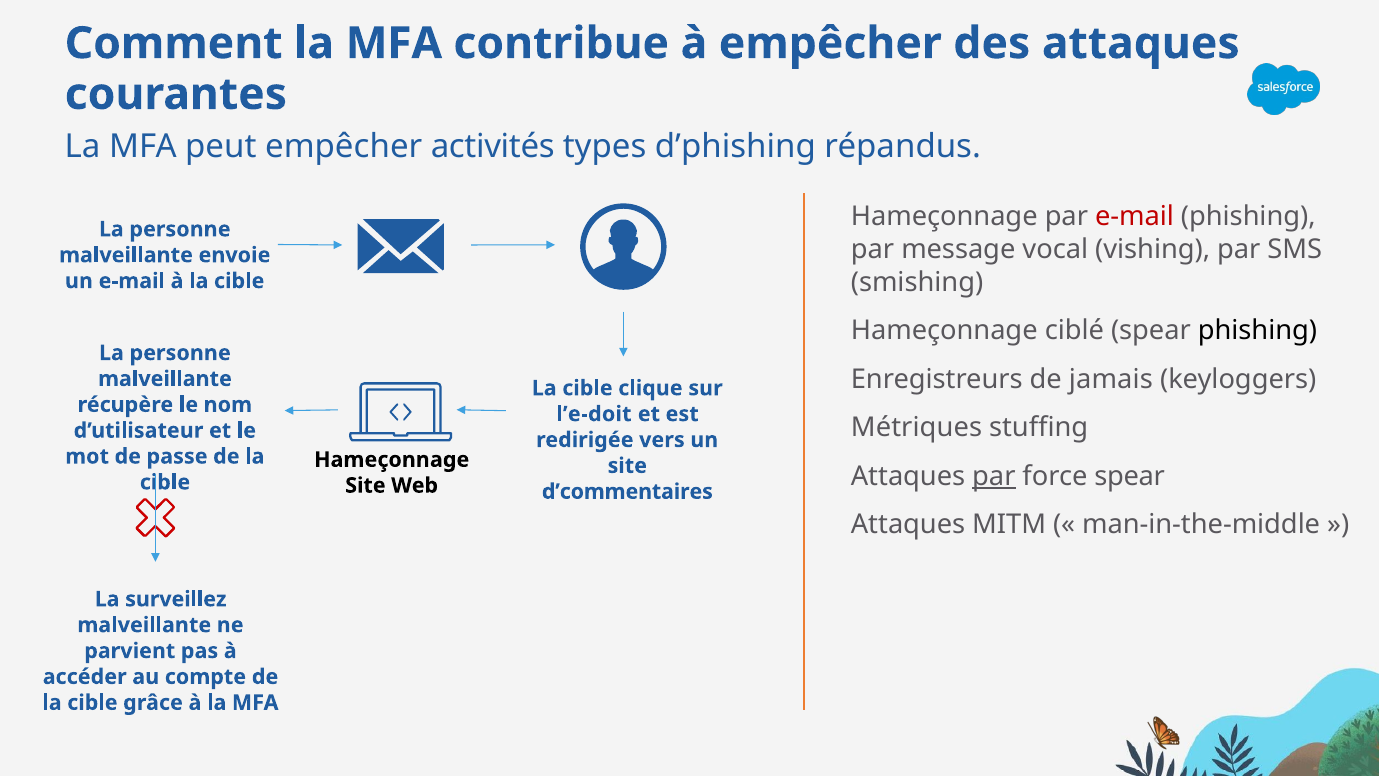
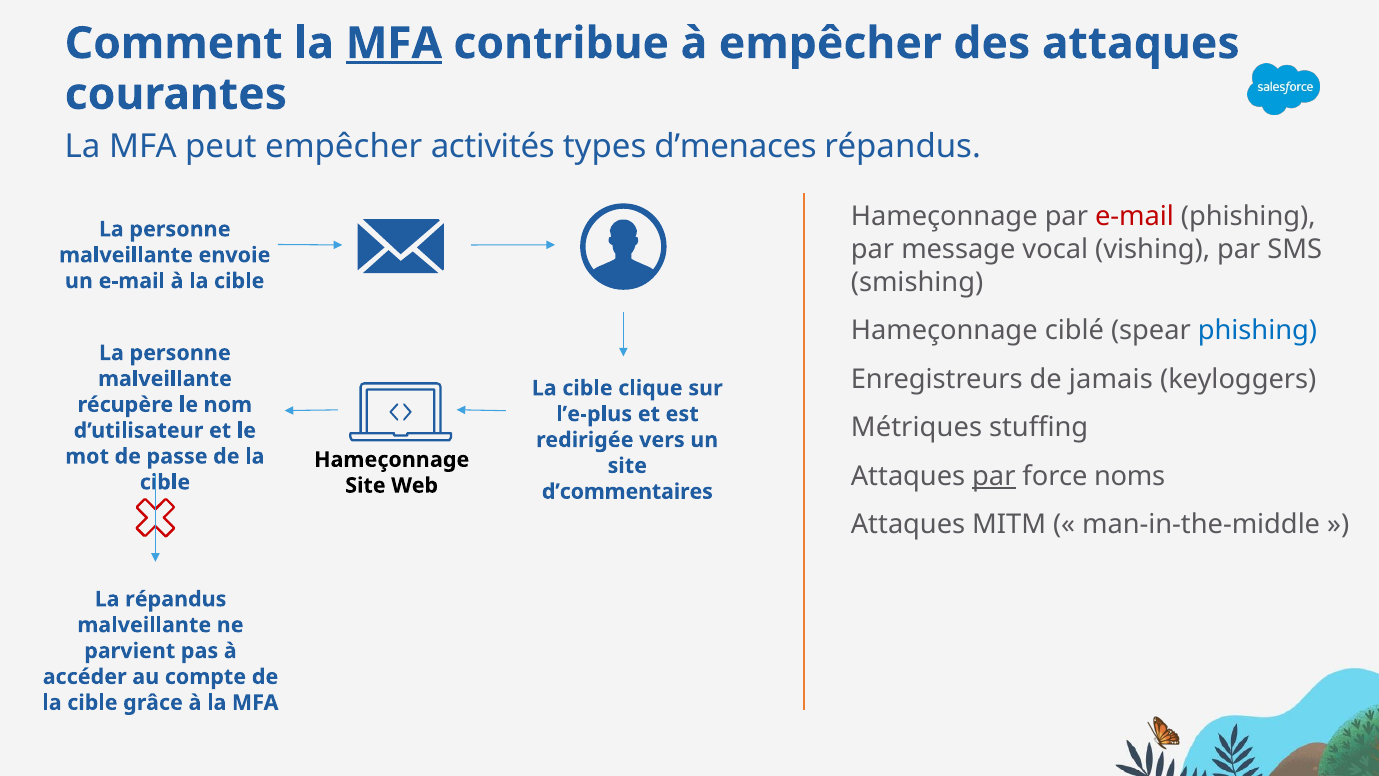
MFA at (394, 43) underline: none -> present
d’phishing: d’phishing -> d’menaces
phishing at (1257, 331) colour: black -> blue
l’e-doit: l’e-doit -> l’e-plus
force spear: spear -> noms
La surveillez: surveillez -> répandus
